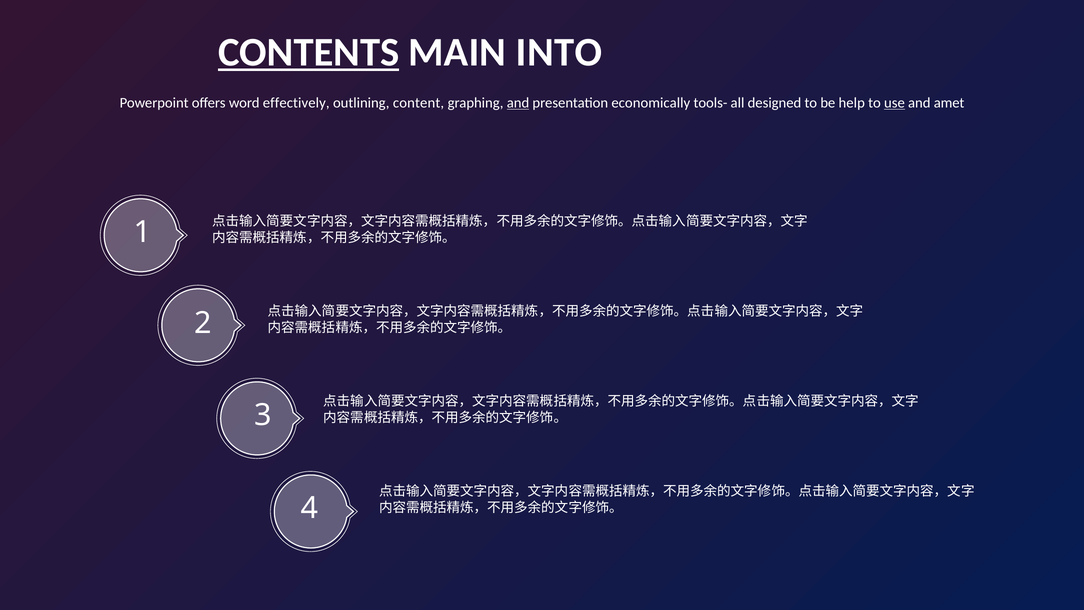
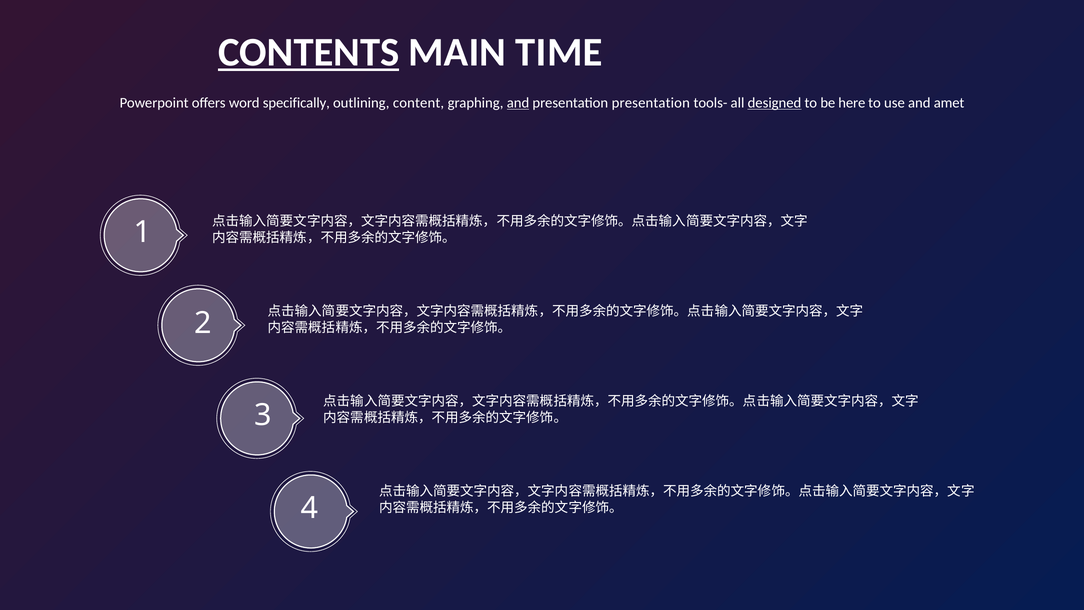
INTO: INTO -> TIME
effectively: effectively -> specifically
presentation economically: economically -> presentation
designed underline: none -> present
help: help -> here
use underline: present -> none
